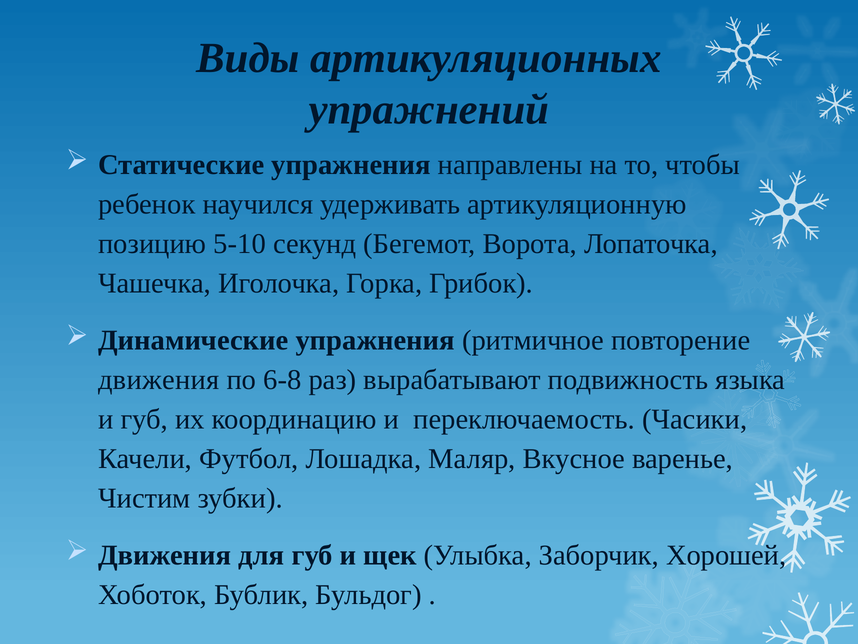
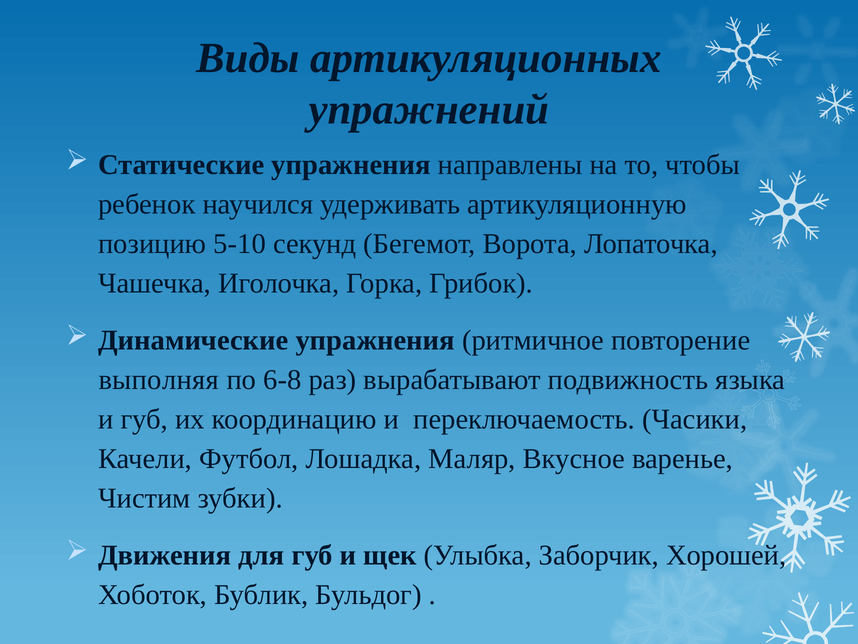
движения at (159, 380): движения -> выполняя
